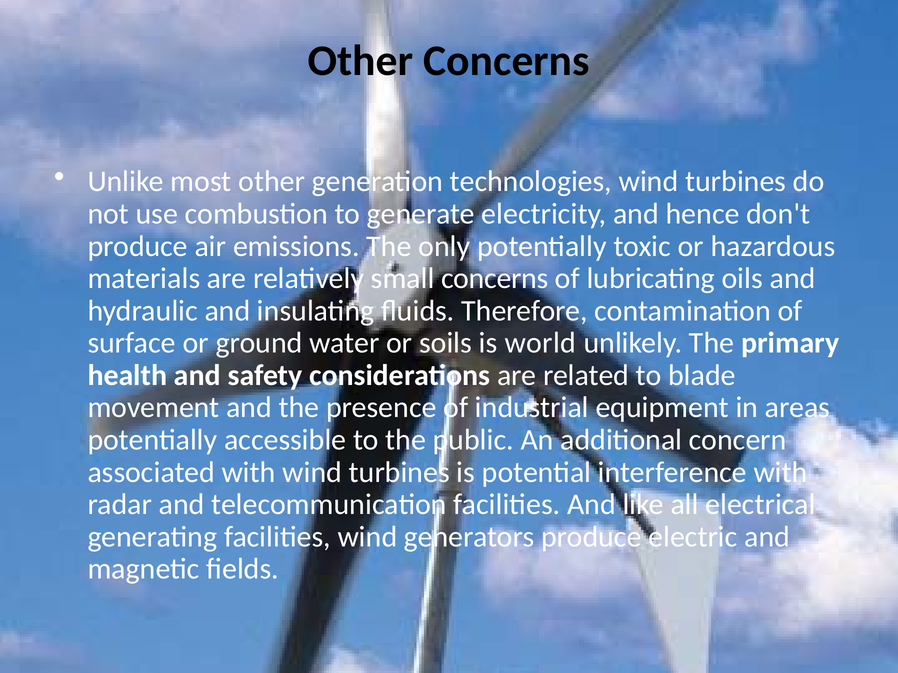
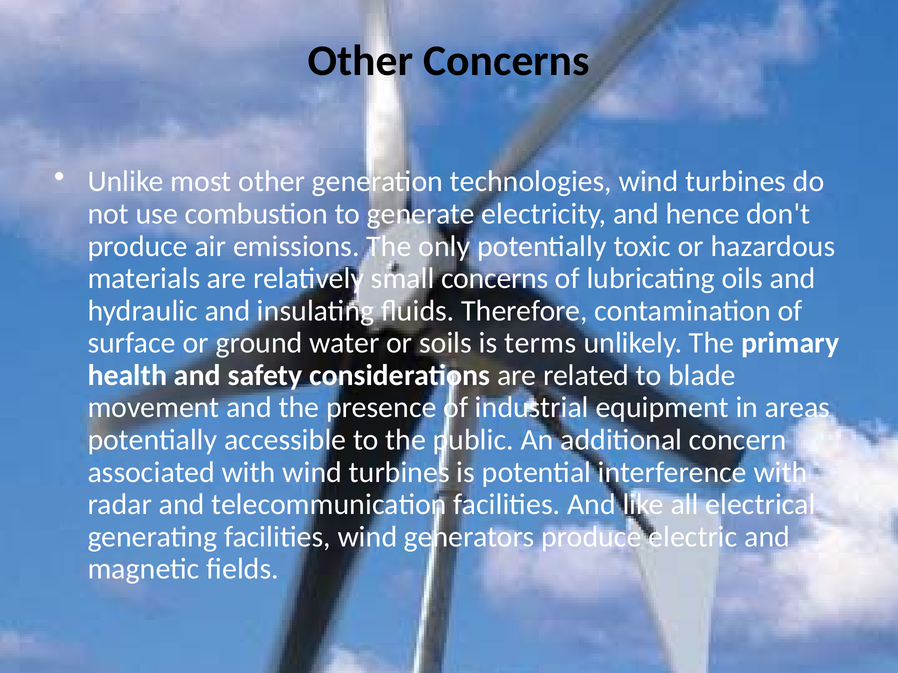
world: world -> terms
